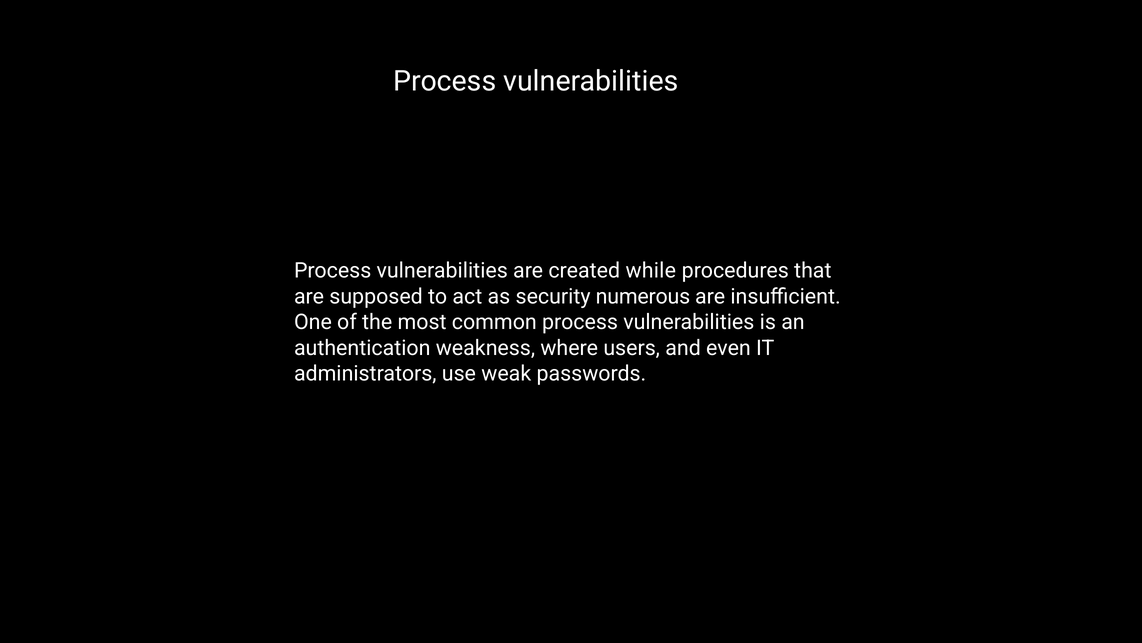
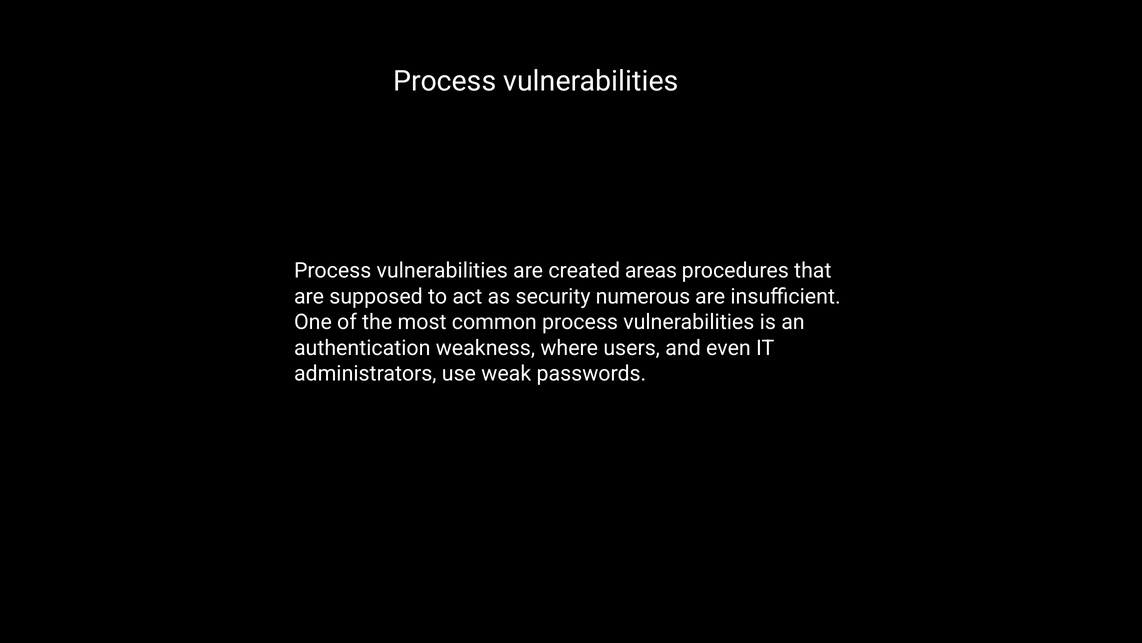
while: while -> areas
